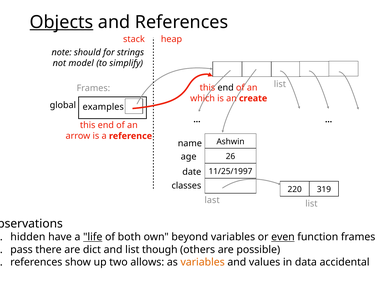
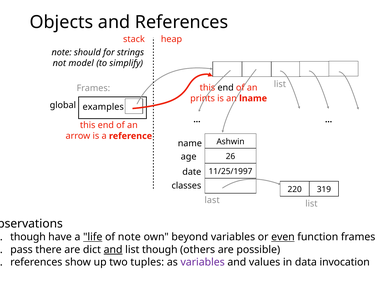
Objects underline: present -> none
which: which -> prints
create: create -> lname
hidden at (28, 237): hidden -> though
of both: both -> note
and at (113, 250) underline: none -> present
allows: allows -> tuples
variables at (203, 262) colour: orange -> purple
accidental: accidental -> invocation
